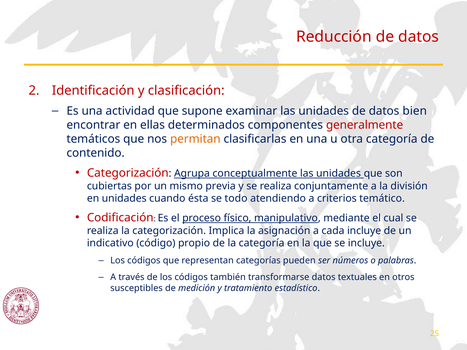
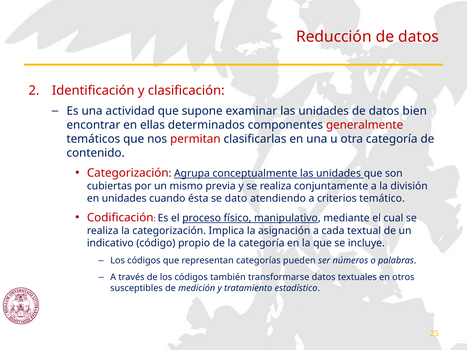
permitan colour: orange -> red
todo: todo -> dato
cada incluye: incluye -> textual
